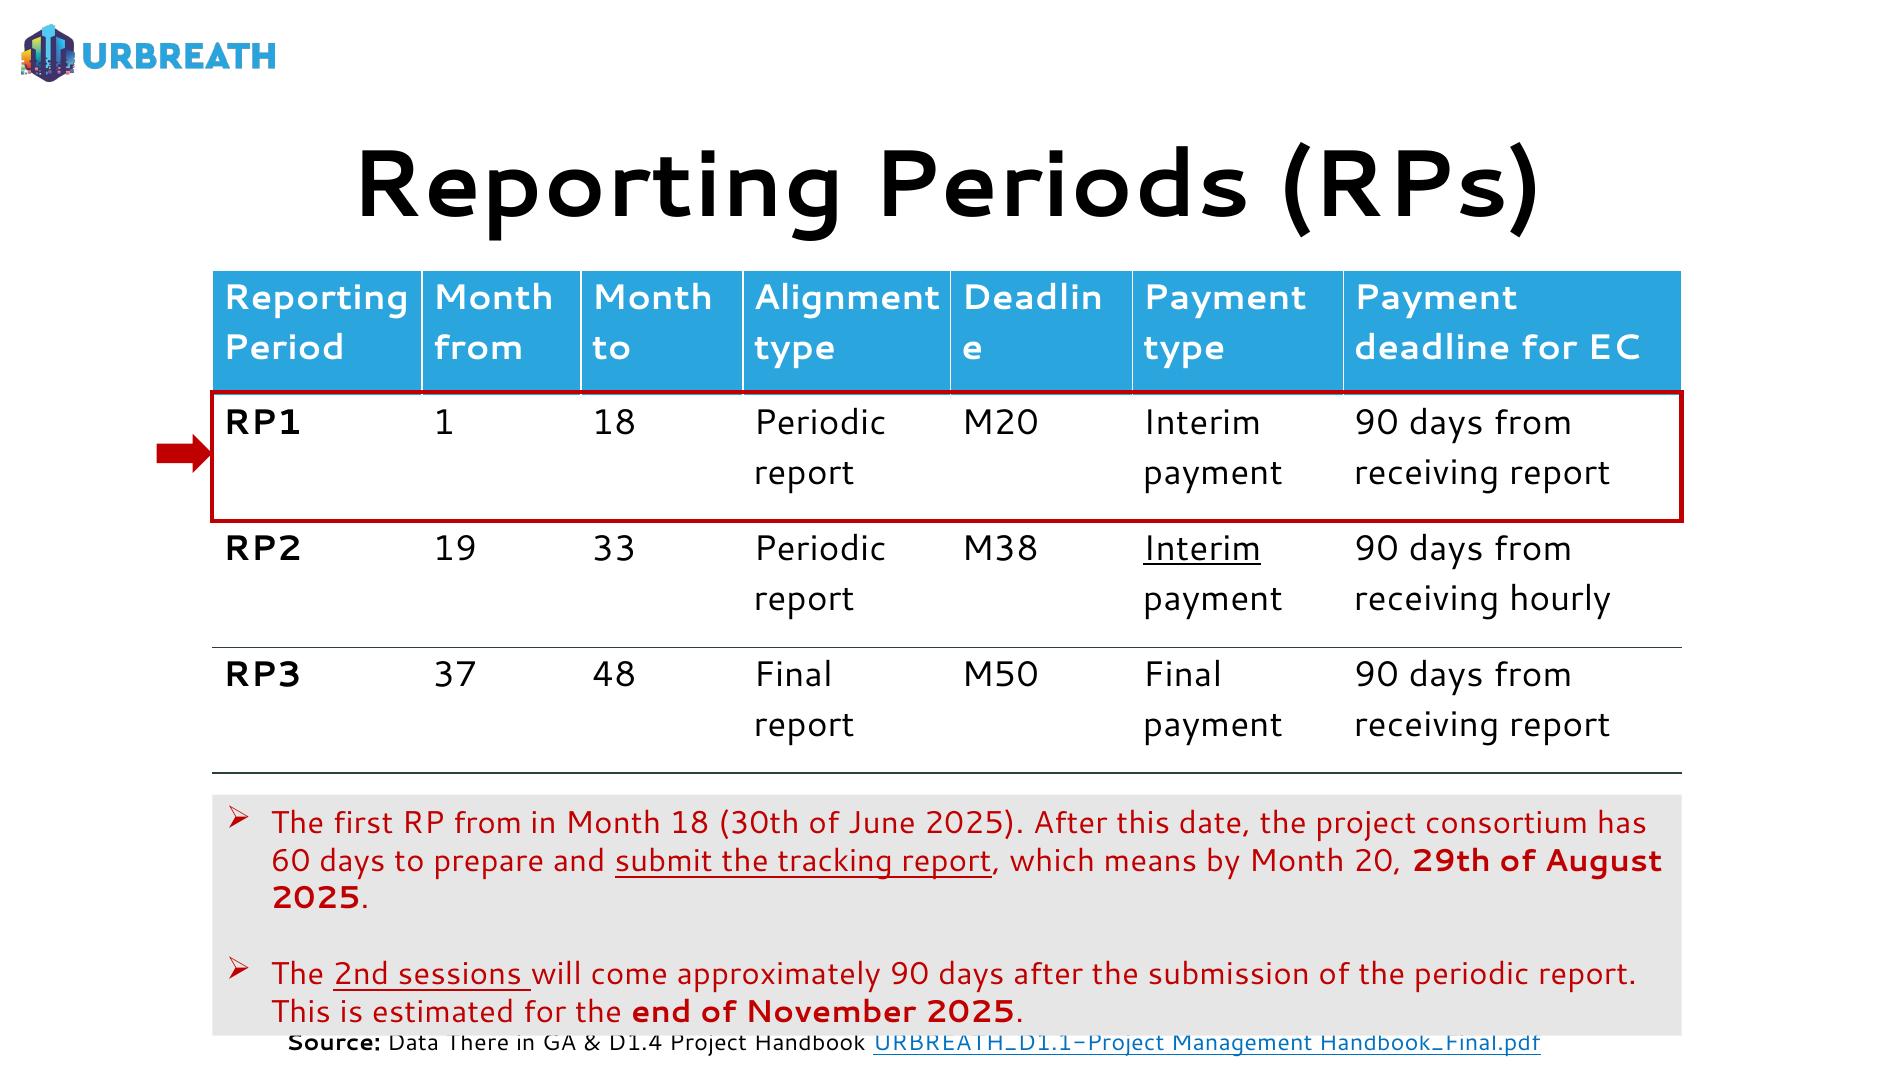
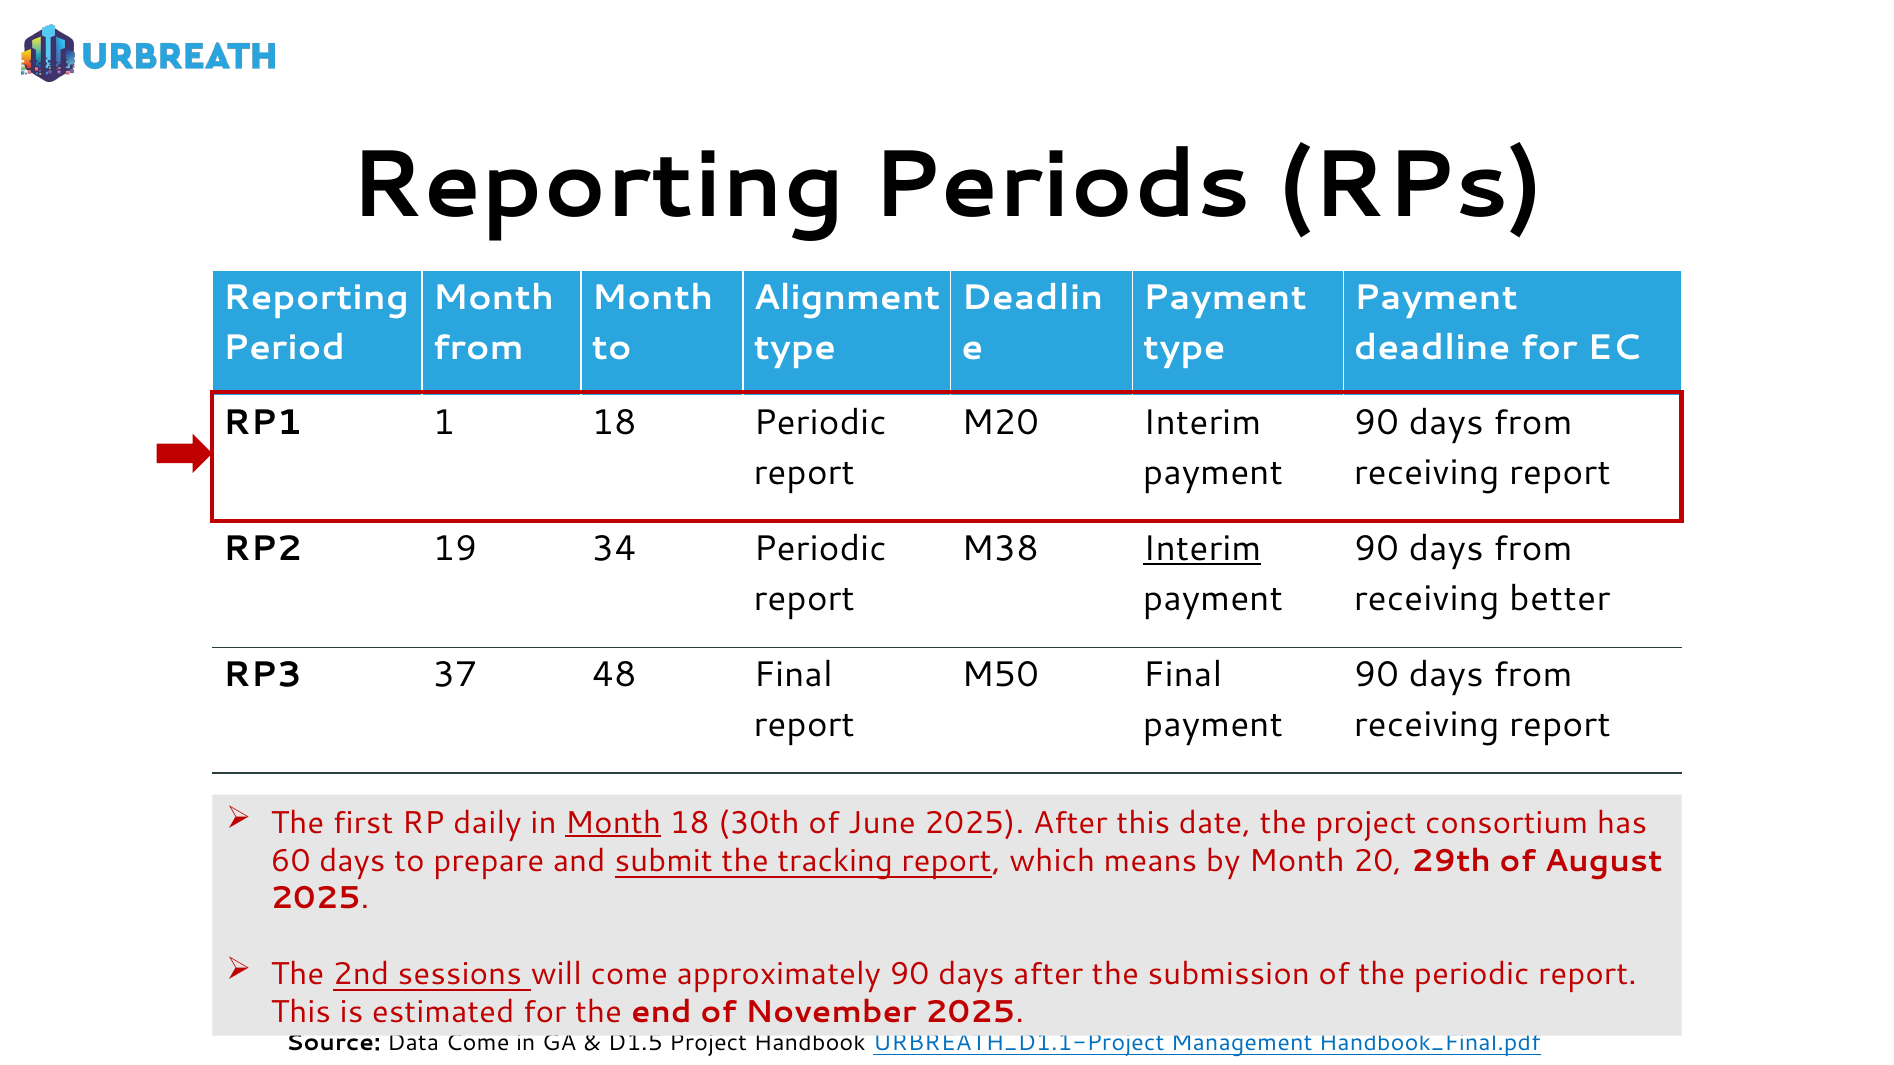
33: 33 -> 34
hourly: hourly -> better
RP from: from -> daily
Month at (613, 823) underline: none -> present
Data There: There -> Come
D1.4: D1.4 -> D1.5
